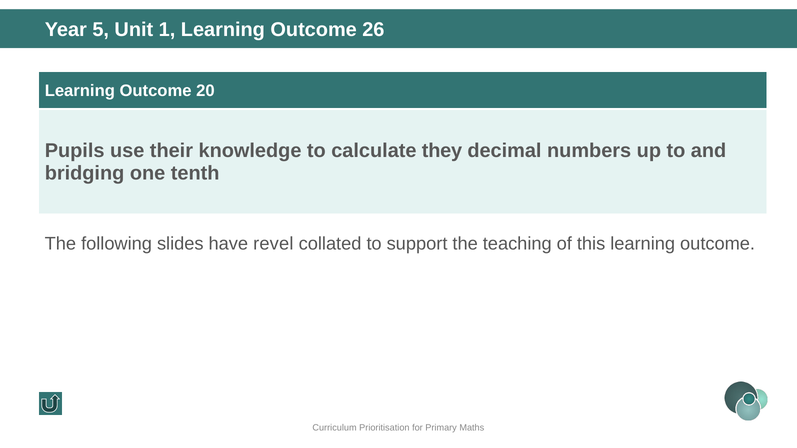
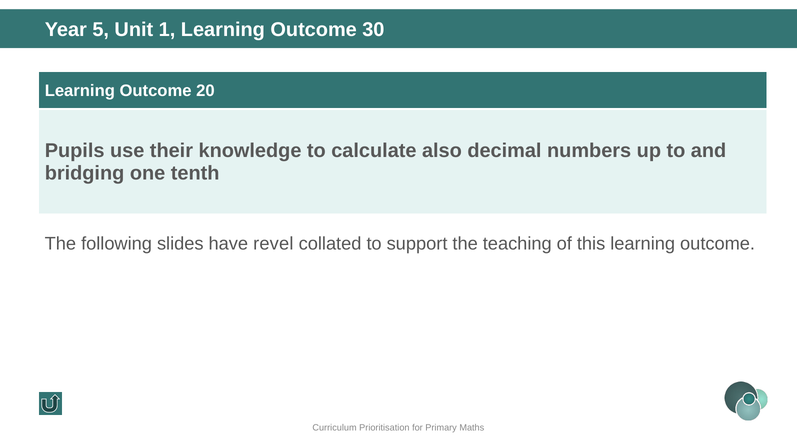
26: 26 -> 30
they: they -> also
